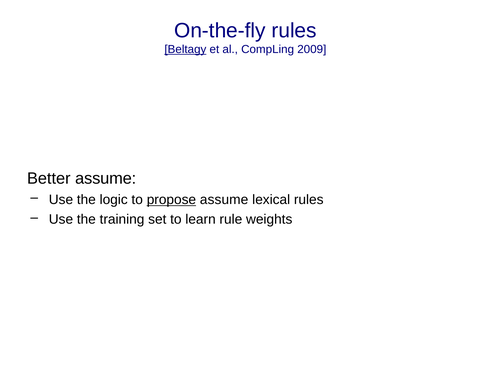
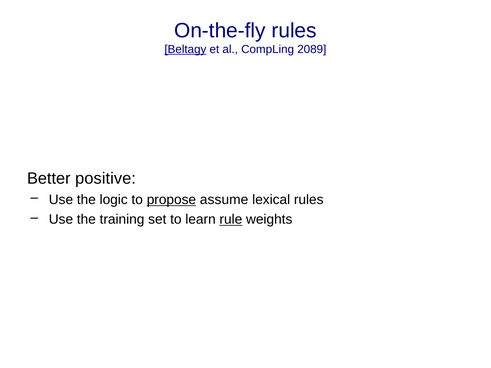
2009: 2009 -> 2089
Better assume: assume -> positive
rule underline: none -> present
